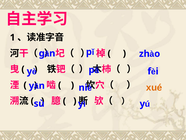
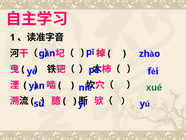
xué colour: orange -> green
